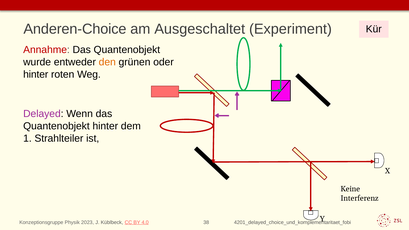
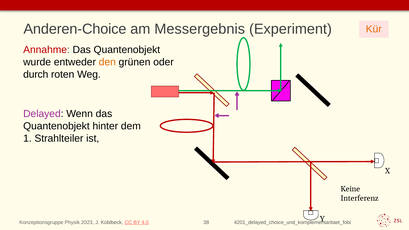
Ausgeschaltet: Ausgeschaltet -> Messergebnis
Kür colour: black -> orange
hinter at (36, 74): hinter -> durch
